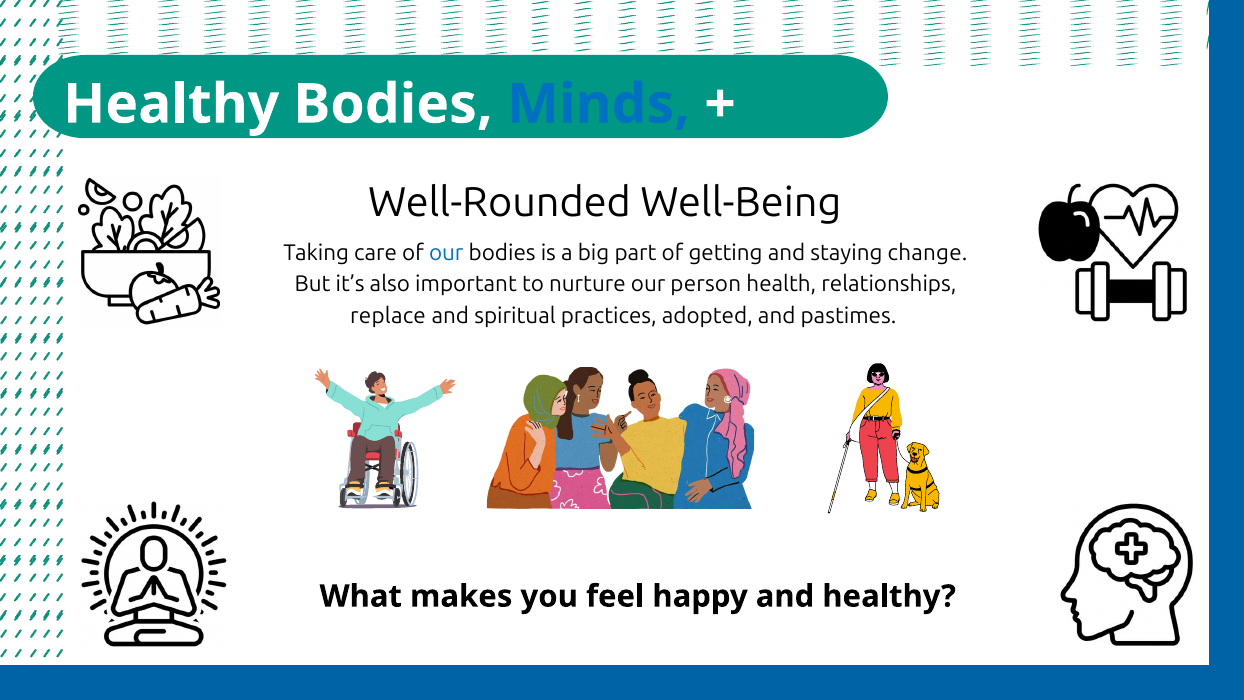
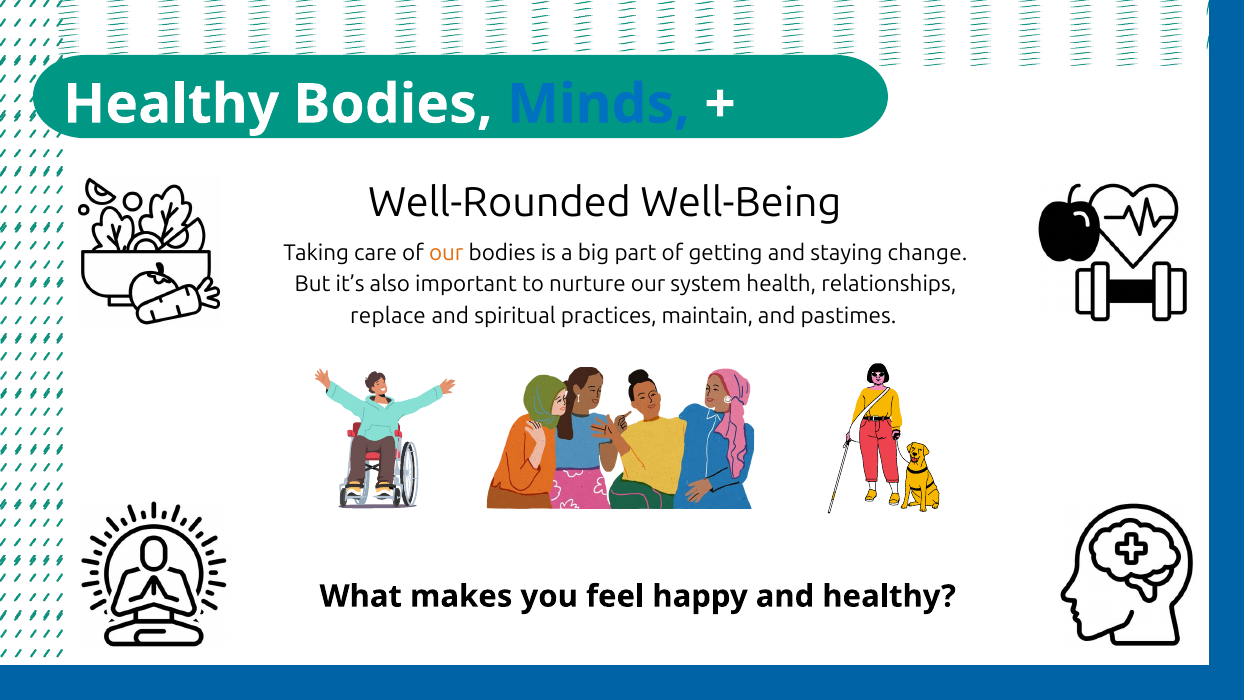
our at (446, 253) colour: blue -> orange
person: person -> system
adopted: adopted -> maintain
